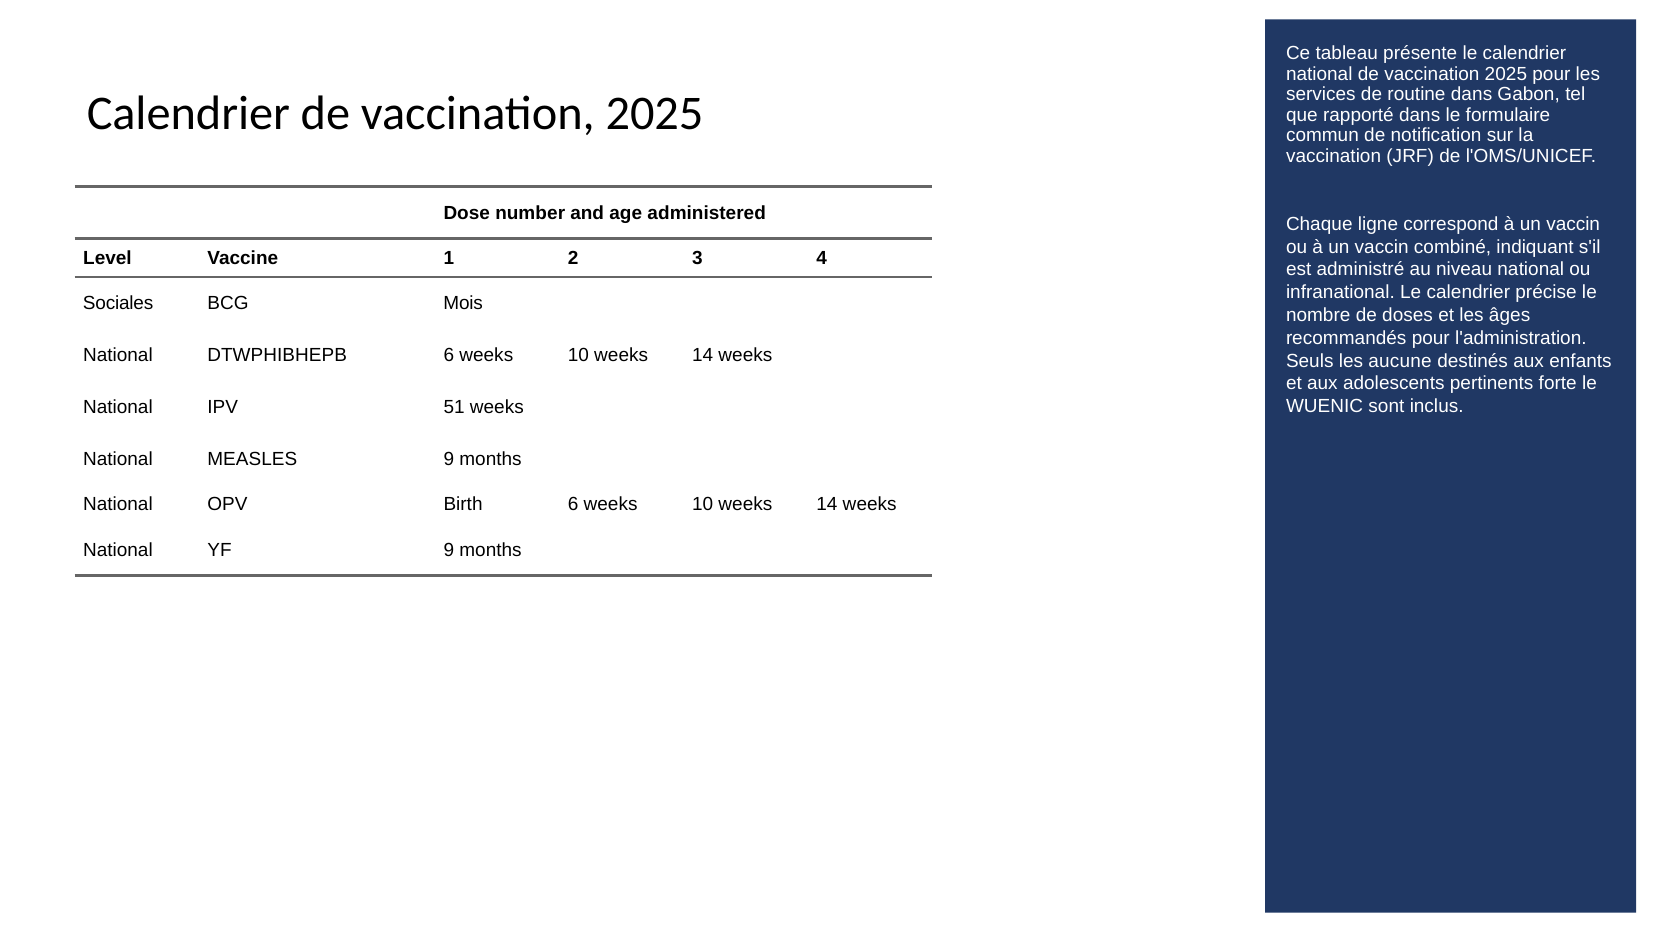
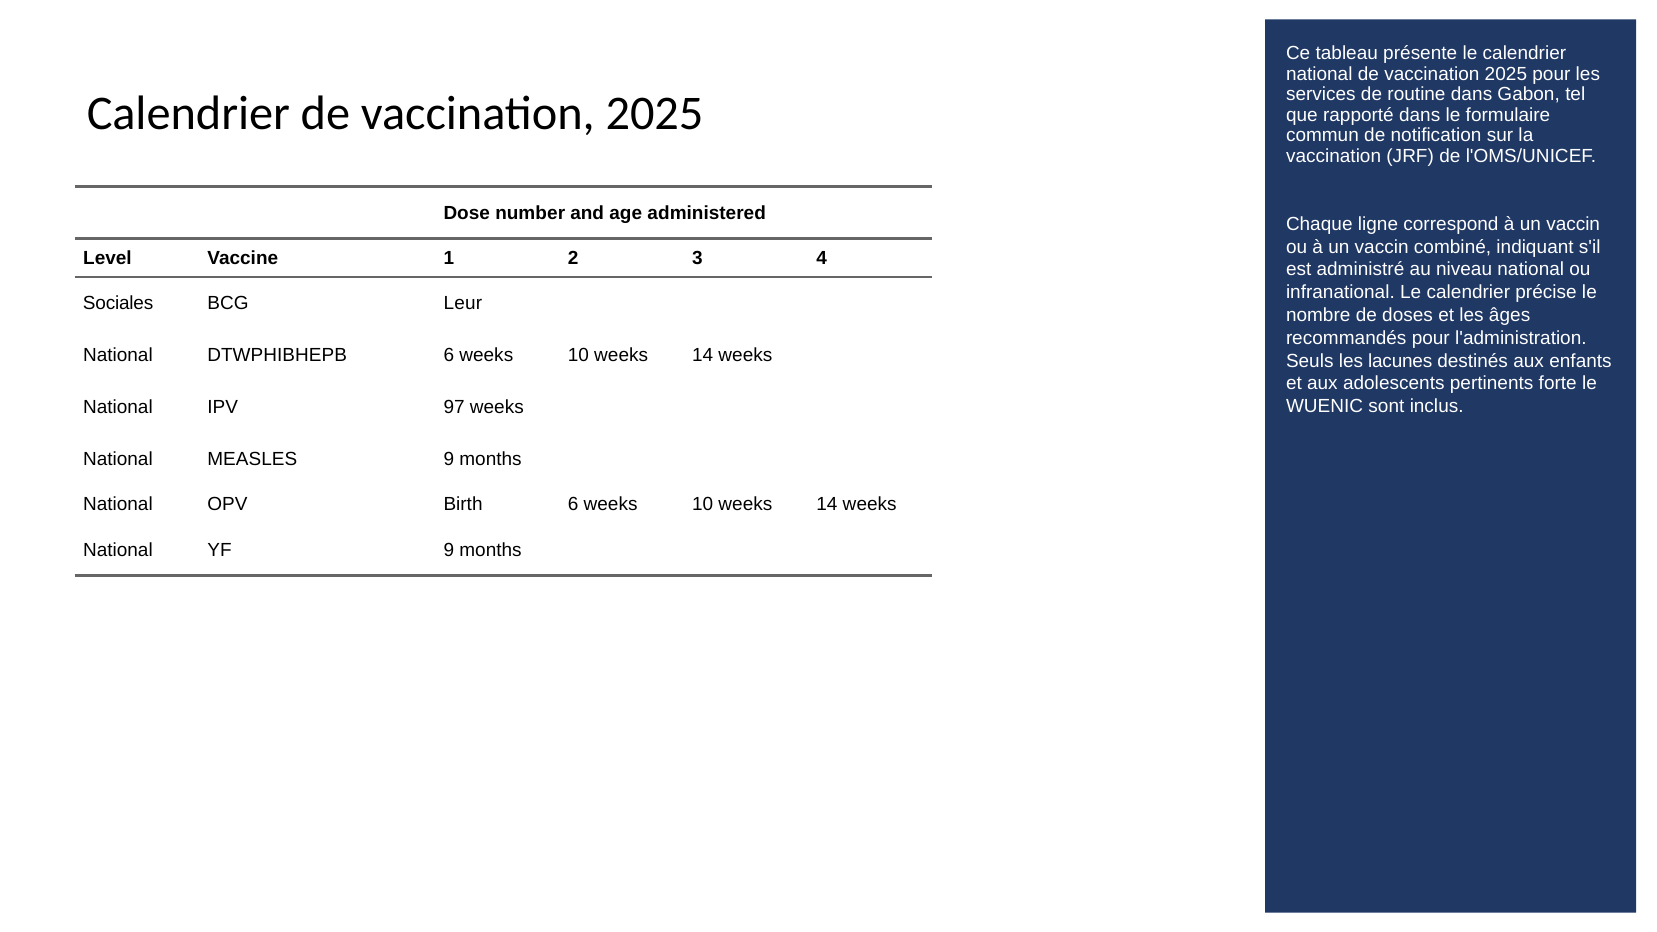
Mois: Mois -> Leur
aucune: aucune -> lacunes
51: 51 -> 97
